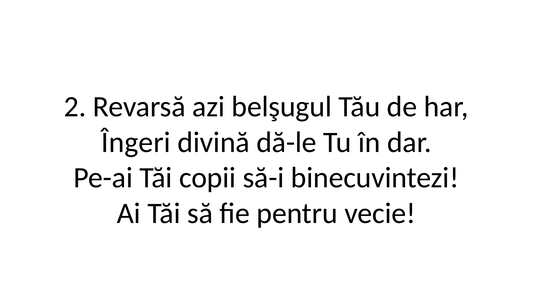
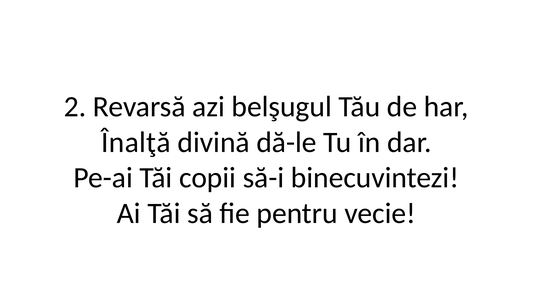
Îngeri: Îngeri -> Înalţă
